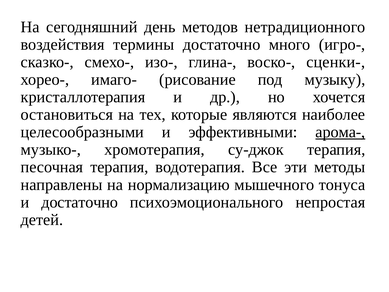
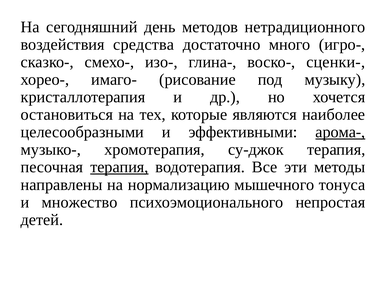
термины: термины -> средства
терапия at (119, 167) underline: none -> present
и достаточно: достаточно -> множество
